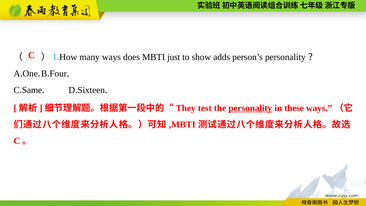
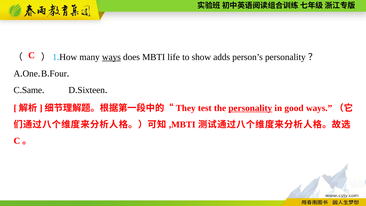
ways at (111, 57) underline: none -> present
just: just -> life
these: these -> good
